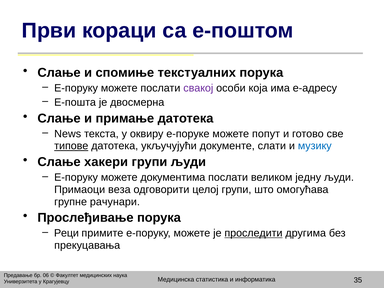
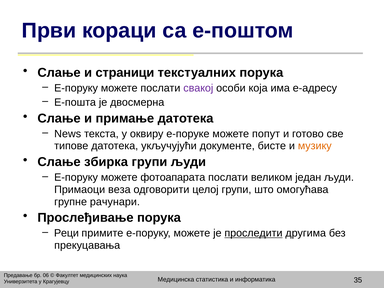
спомиње: спомиње -> страници
типове underline: present -> none
слати: слати -> бисте
музику colour: blue -> orange
хакери: хакери -> збирка
документима: документима -> фотоапарата
једну: једну -> један
